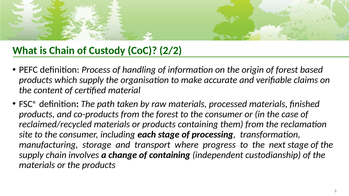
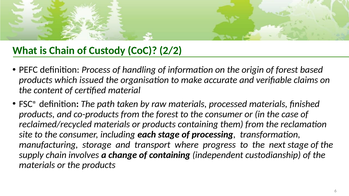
which supply: supply -> issued
